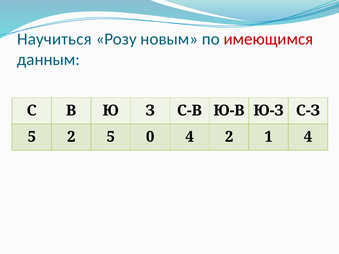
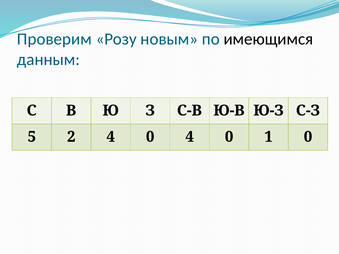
Научиться: Научиться -> Проверим
имеющимся colour: red -> black
2 5: 5 -> 4
0 4 2: 2 -> 0
1 4: 4 -> 0
